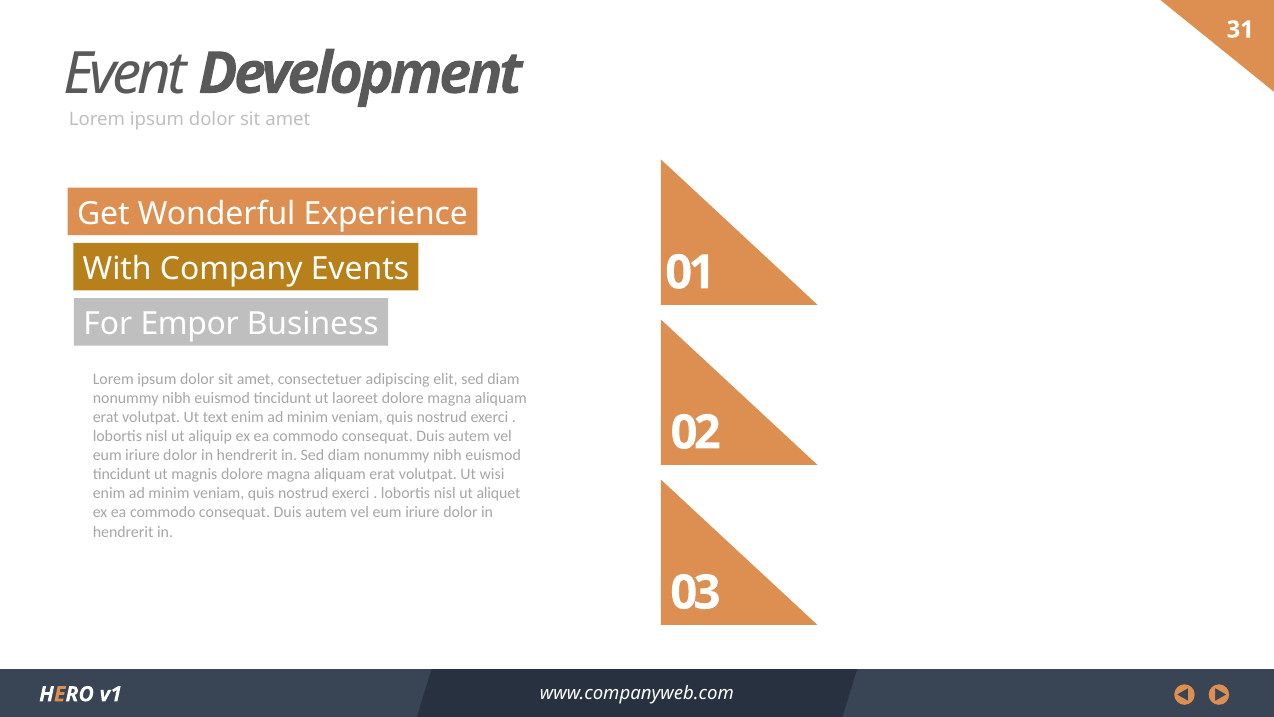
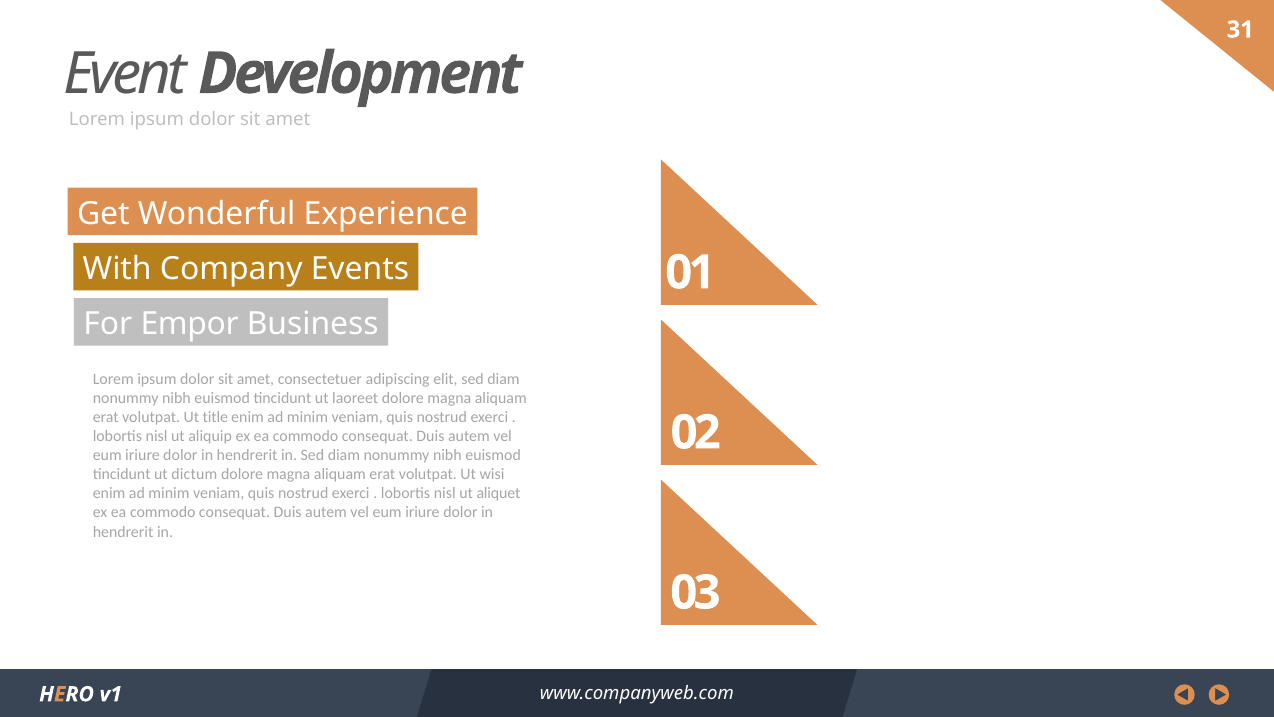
text: text -> title
magnis: magnis -> dictum
